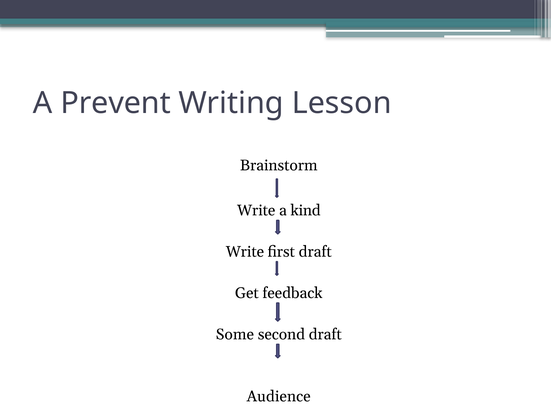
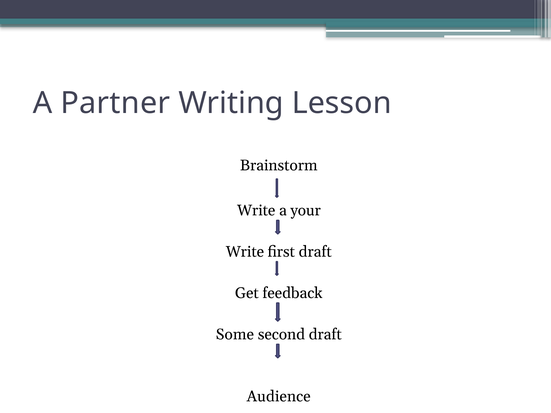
Prevent: Prevent -> Partner
kind: kind -> your
